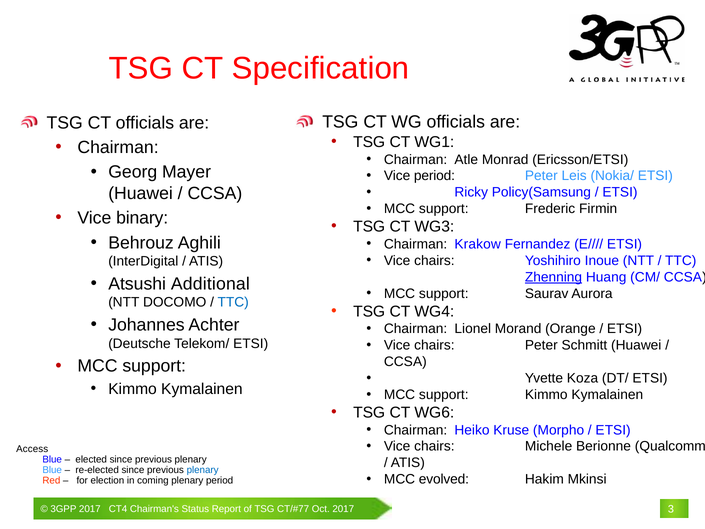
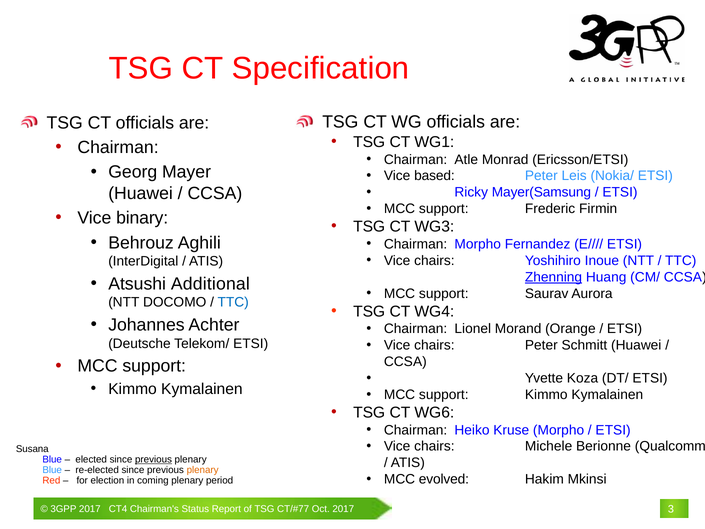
Vice period: period -> based
Policy(Samsung: Policy(Samsung -> Mayer(Samsung
Chairman Krakow: Krakow -> Morpho
Access: Access -> Susana
previous at (154, 459) underline: none -> present
plenary at (203, 470) colour: blue -> orange
